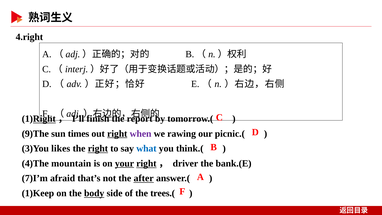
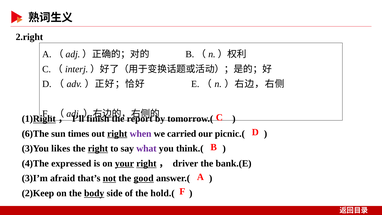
4.right: 4.right -> 2.right
9)The: 9)The -> 6)The
rawing: rawing -> carried
what colour: blue -> purple
mountain: mountain -> expressed
7)I’m: 7)I’m -> 3)I’m
not underline: none -> present
after: after -> good
1)Keep: 1)Keep -> 2)Keep
trees.(: trees.( -> hold.(
